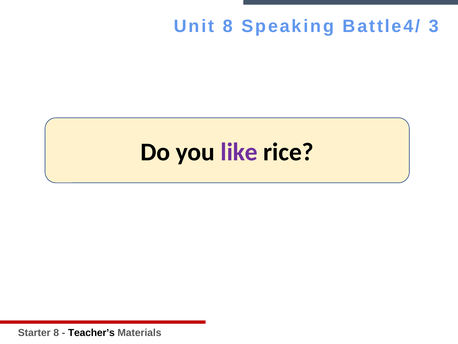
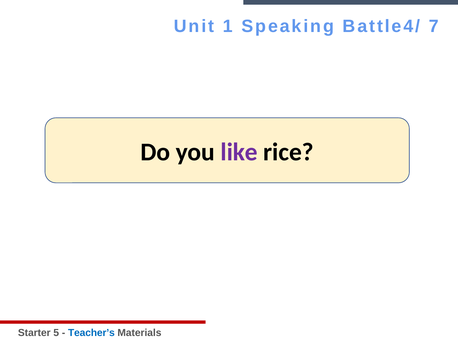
Unit 8: 8 -> 1
3: 3 -> 7
Starter 8: 8 -> 5
Teacher’s colour: black -> blue
